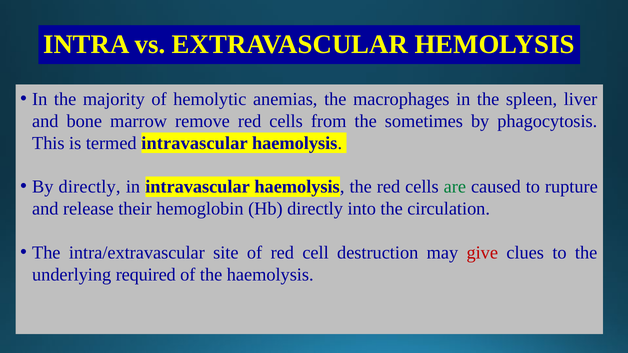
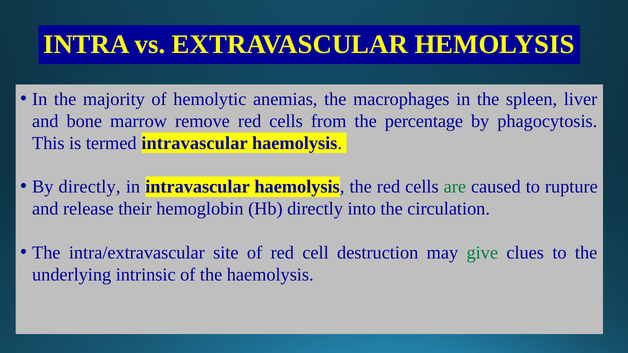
sometimes: sometimes -> percentage
give colour: red -> green
required: required -> intrinsic
